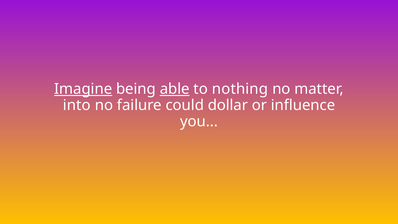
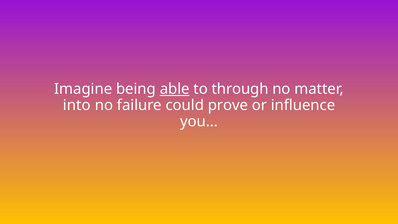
Imagine underline: present -> none
nothing: nothing -> through
dollar: dollar -> prove
